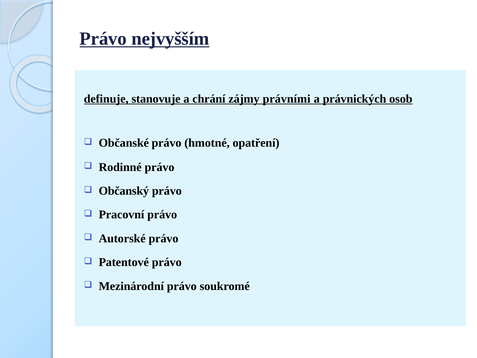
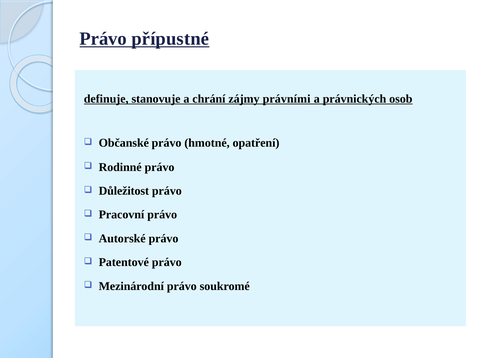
nejvyšším: nejvyšším -> přípustné
Občanský: Občanský -> Důležitost
